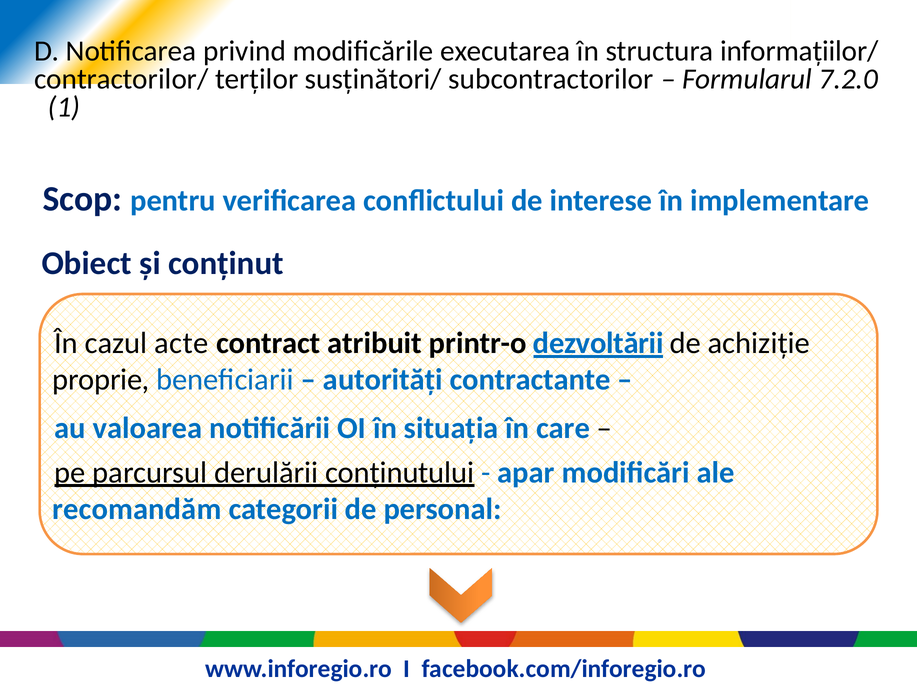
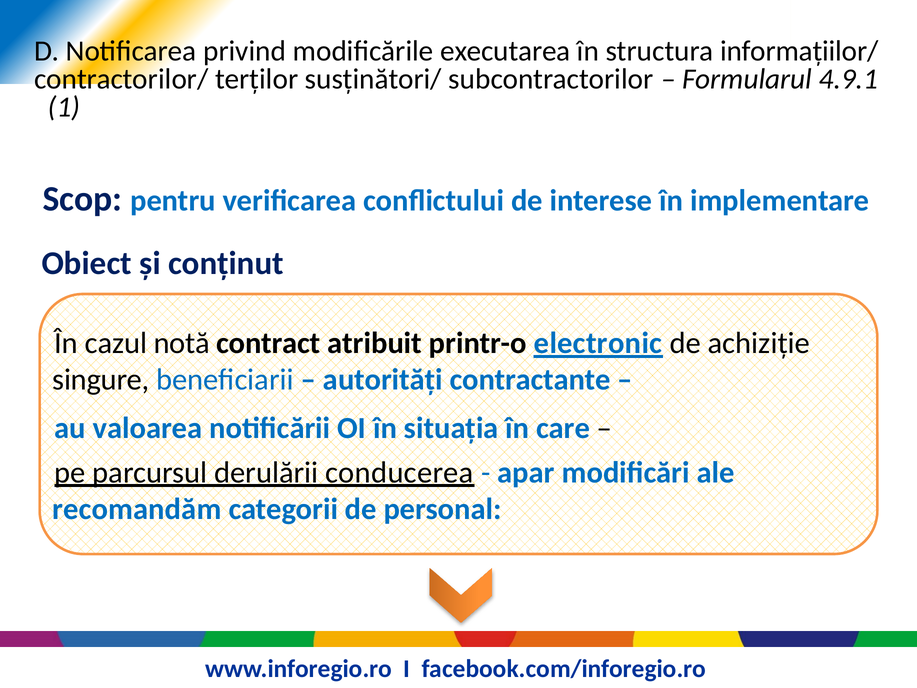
7.2.0: 7.2.0 -> 4.9.1
acte: acte -> notă
dezvoltării: dezvoltării -> electronic
proprie: proprie -> singure
conținutului: conținutului -> conducerea
